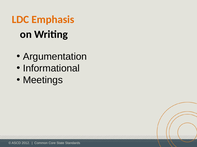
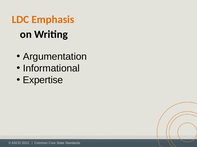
Meetings: Meetings -> Expertise
